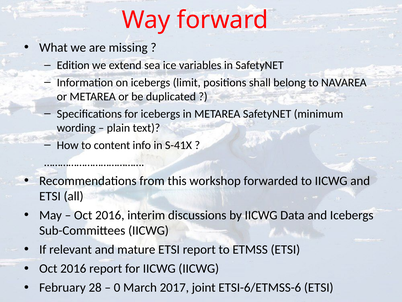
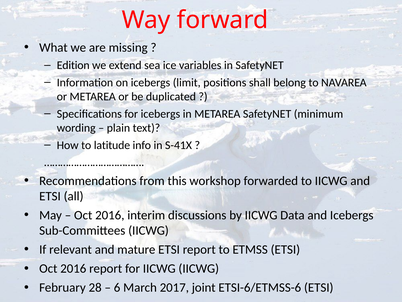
content: content -> latitude
0: 0 -> 6
